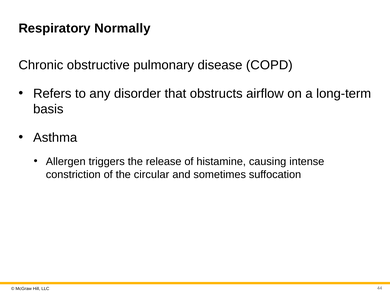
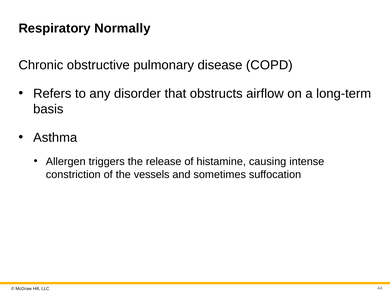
circular: circular -> vessels
